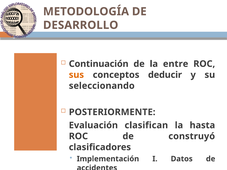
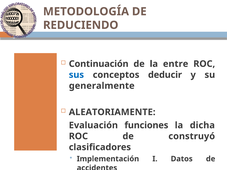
DESARROLLO: DESARROLLO -> REDUCIENDO
sus colour: orange -> blue
seleccionando: seleccionando -> generalmente
POSTERIORMENTE: POSTERIORMENTE -> ALEATORIAMENTE
clasifican: clasifican -> funciones
hasta: hasta -> dicha
